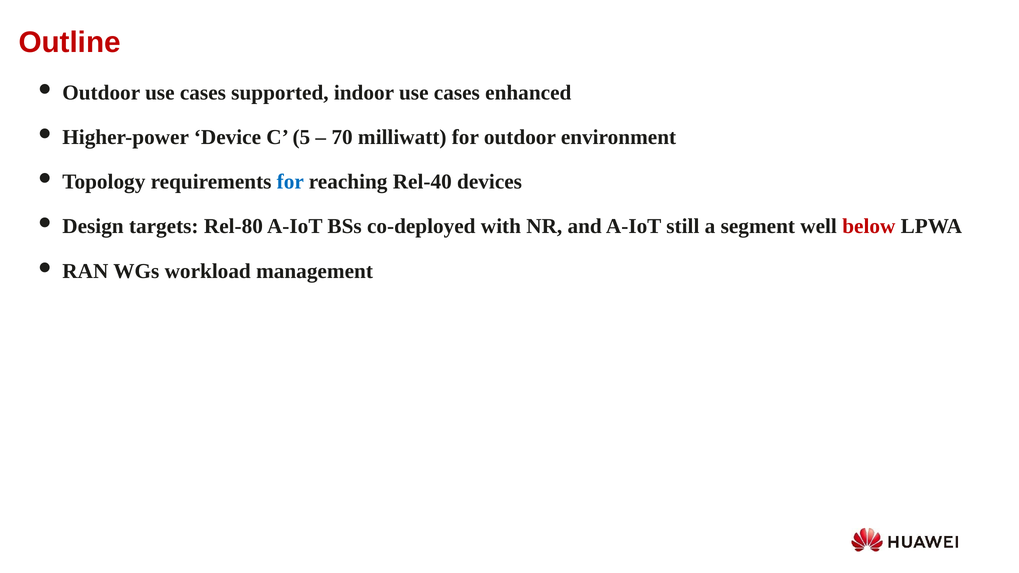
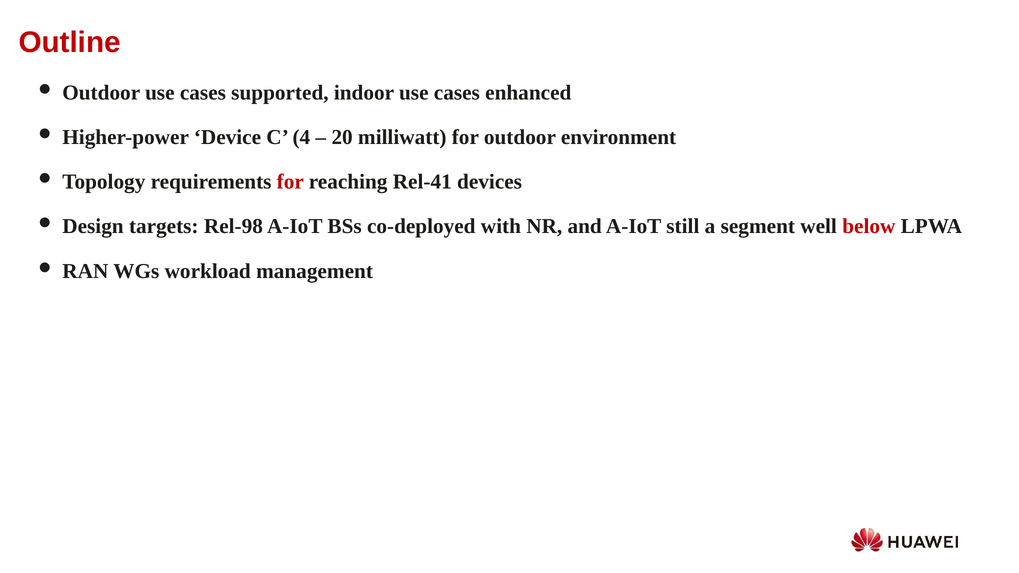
5: 5 -> 4
70: 70 -> 20
for at (290, 182) colour: blue -> red
Rel-40: Rel-40 -> Rel-41
Rel-80: Rel-80 -> Rel-98
